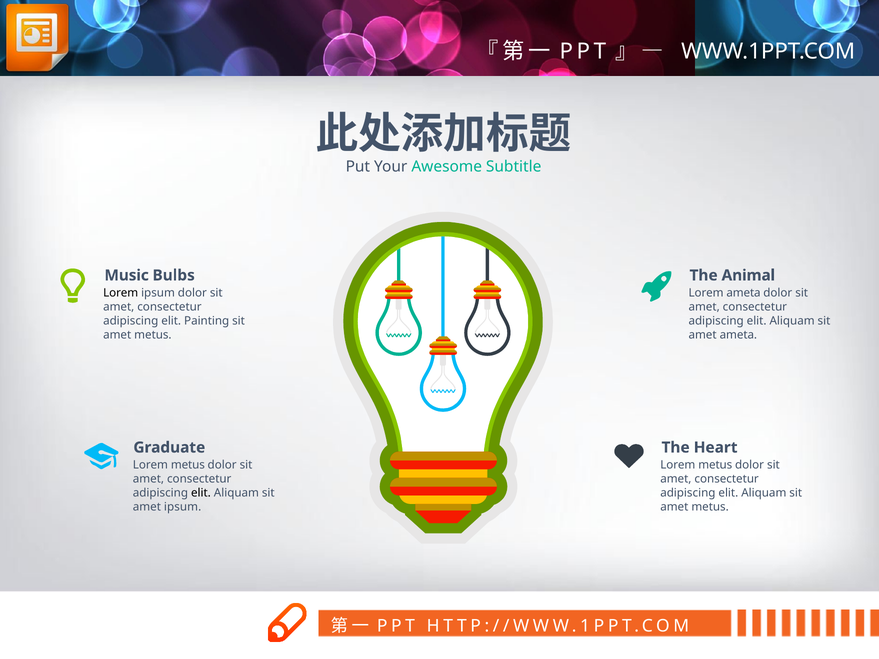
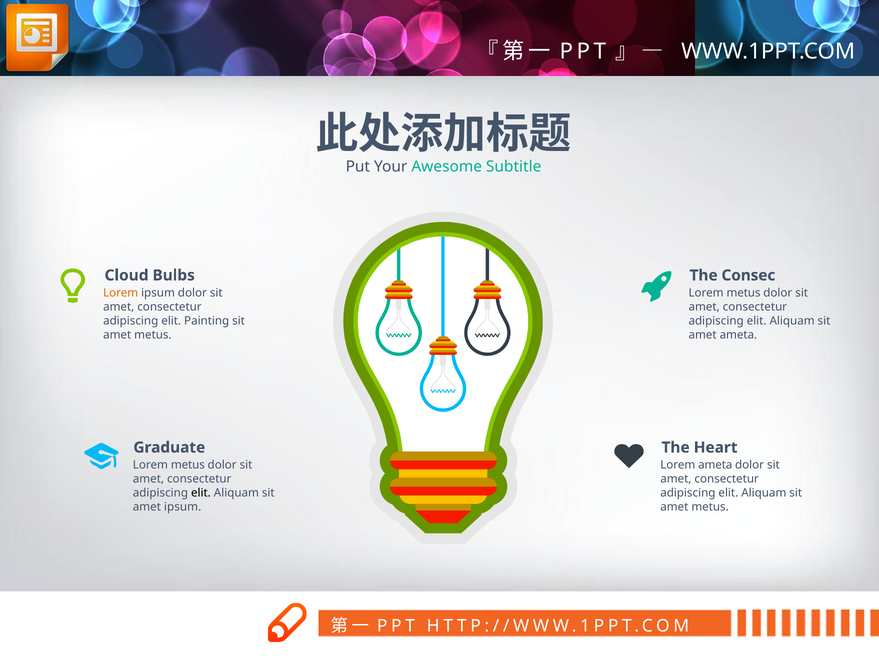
Music: Music -> Cloud
Animal: Animal -> Consec
Lorem at (121, 293) colour: black -> orange
ameta at (744, 293): ameta -> metus
metus at (715, 465): metus -> ameta
